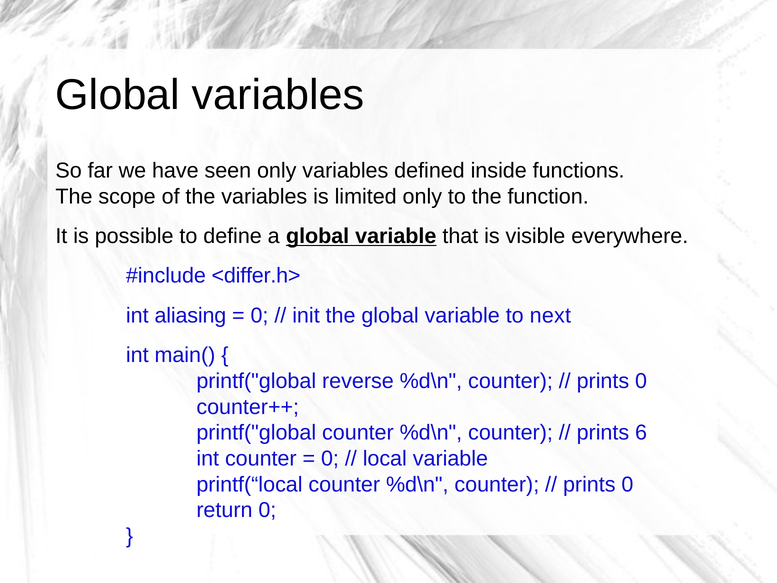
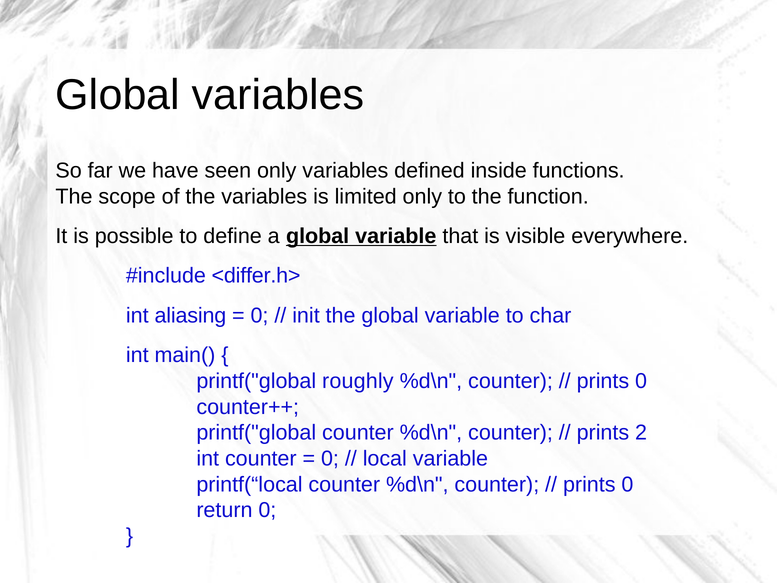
next: next -> char
reverse: reverse -> roughly
6: 6 -> 2
